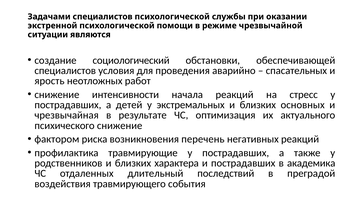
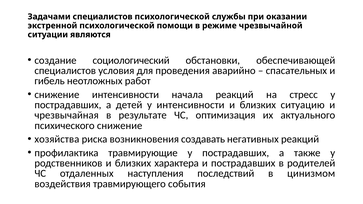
ярость: ярость -> гибель
у экстремальных: экстремальных -> интенсивности
основных: основных -> ситуацию
фактором: фактором -> хозяйства
перечень: перечень -> создавать
академика: академика -> родителей
длительный: длительный -> наступления
преградой: преградой -> цинизмом
